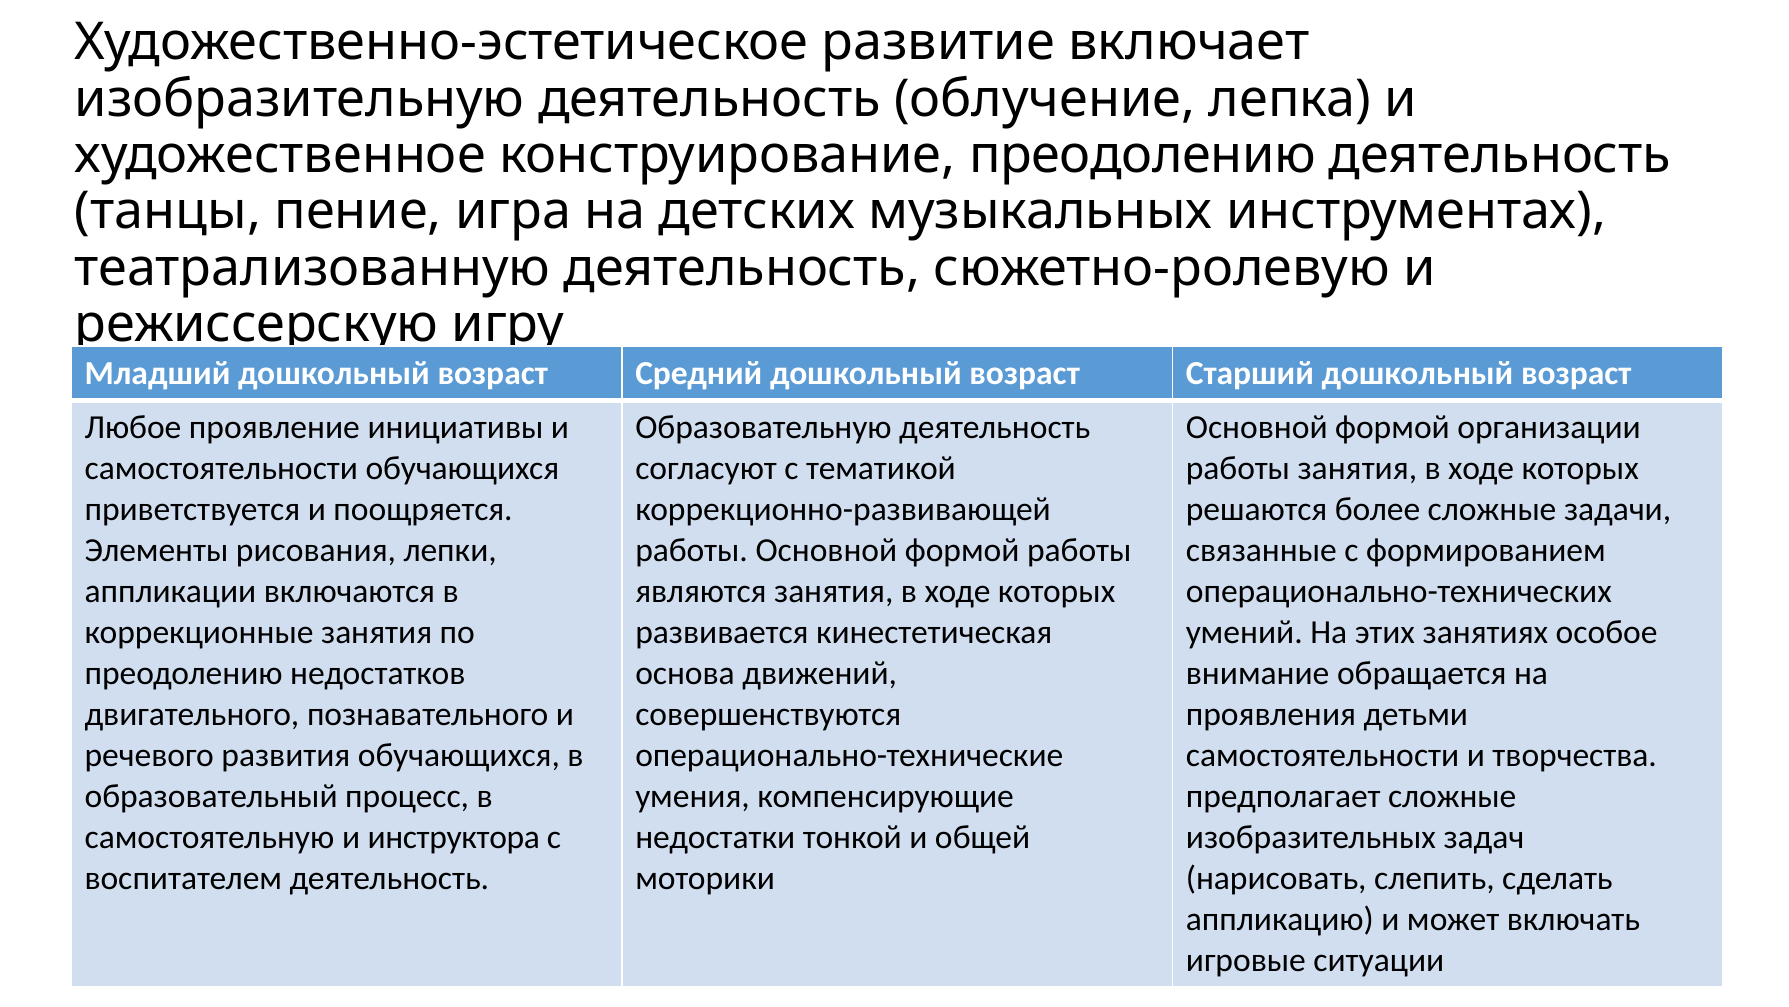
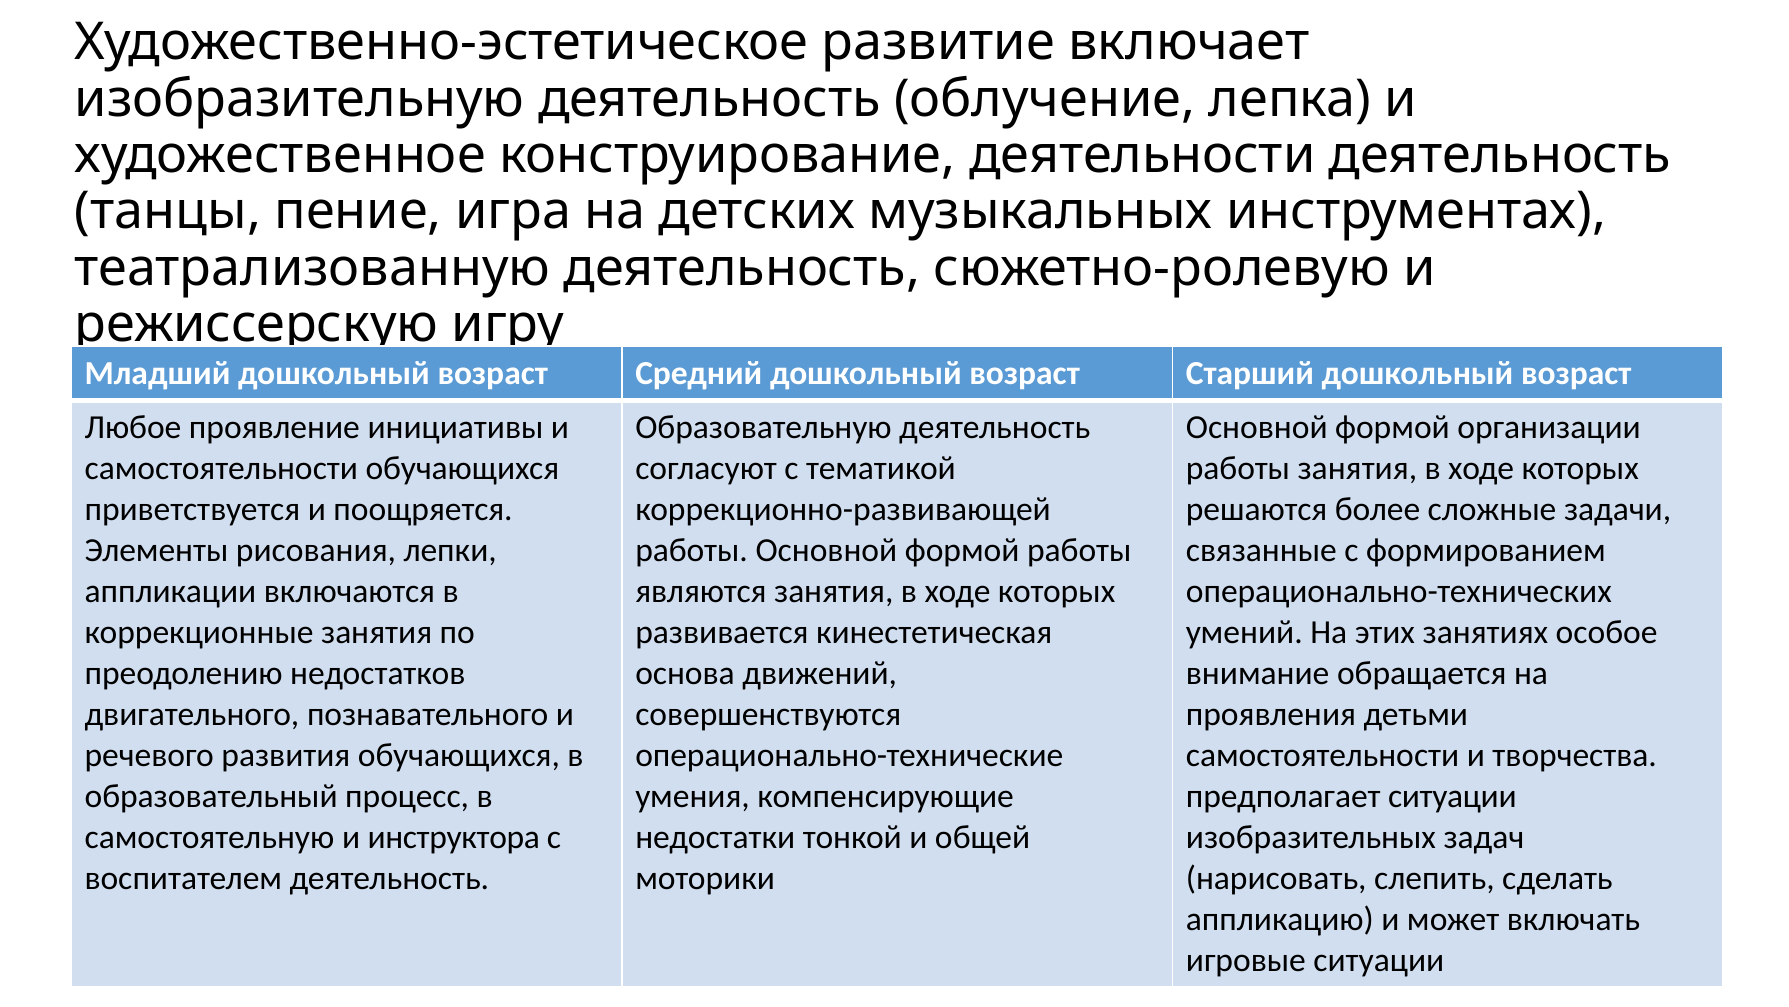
конструирование преодолению: преодолению -> деятельности
предполагает сложные: сложные -> ситуации
